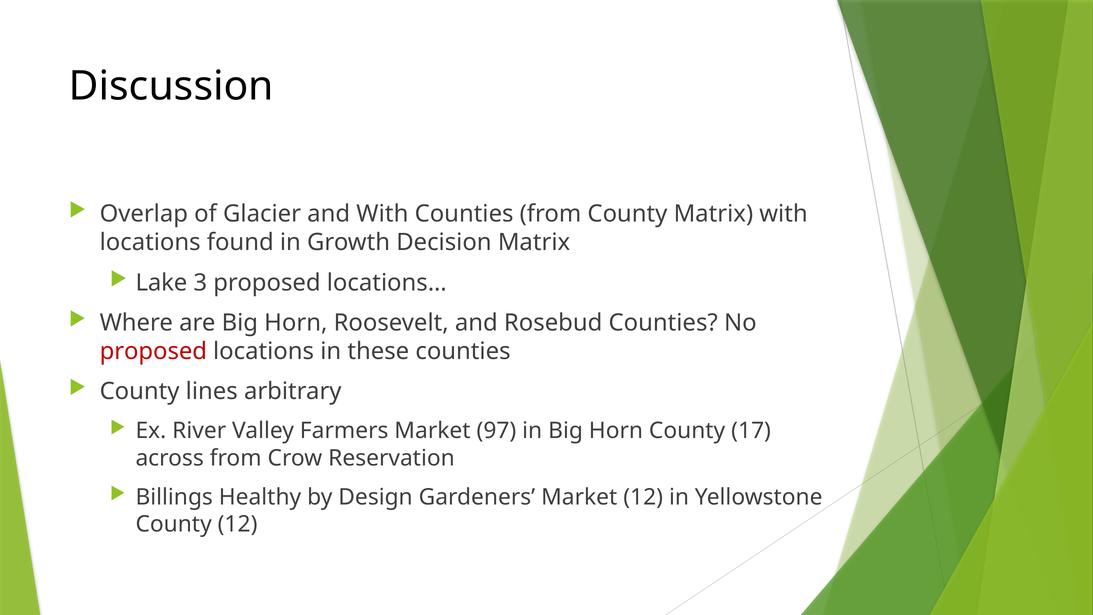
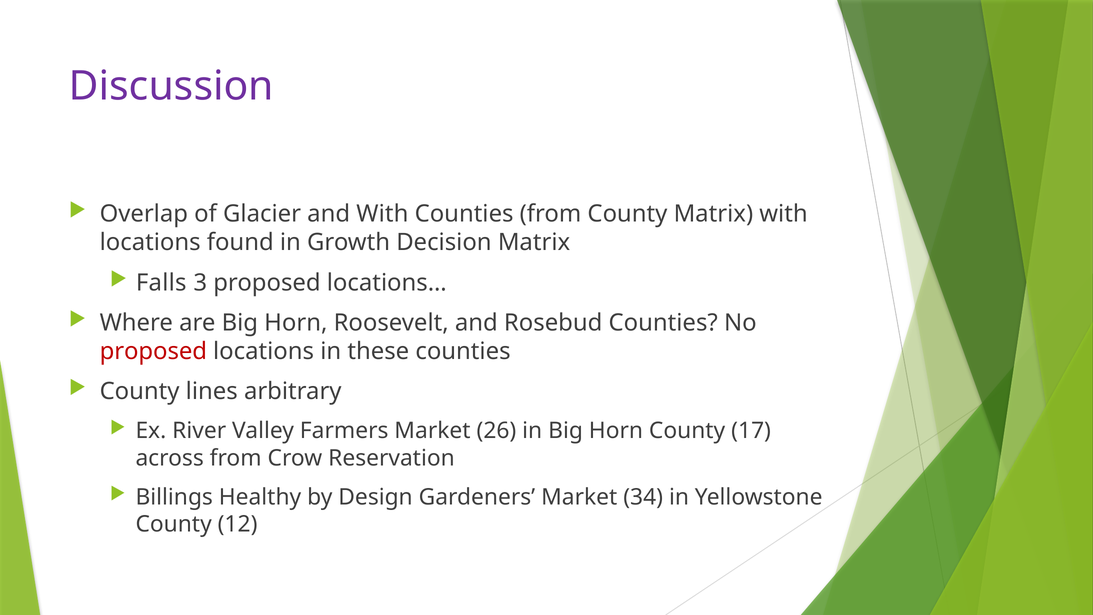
Discussion colour: black -> purple
Lake: Lake -> Falls
97: 97 -> 26
Market 12: 12 -> 34
